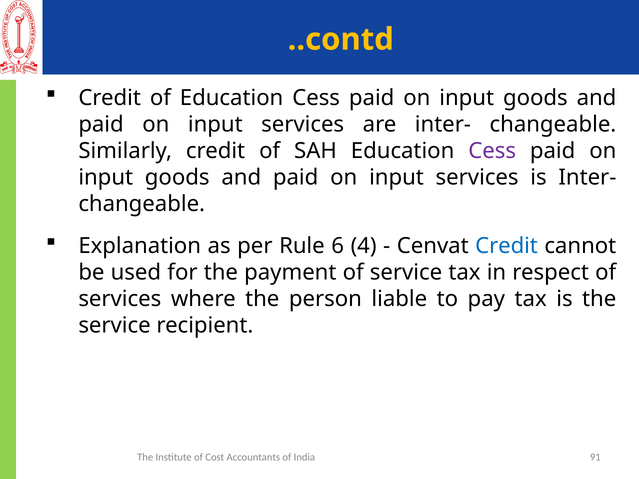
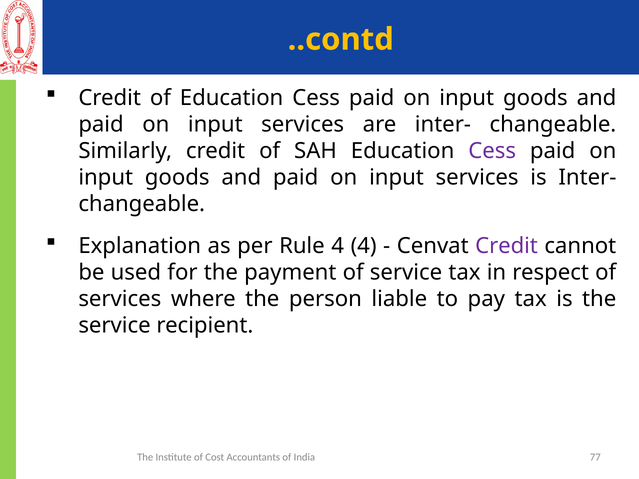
Rule 6: 6 -> 4
Credit at (507, 246) colour: blue -> purple
91: 91 -> 77
